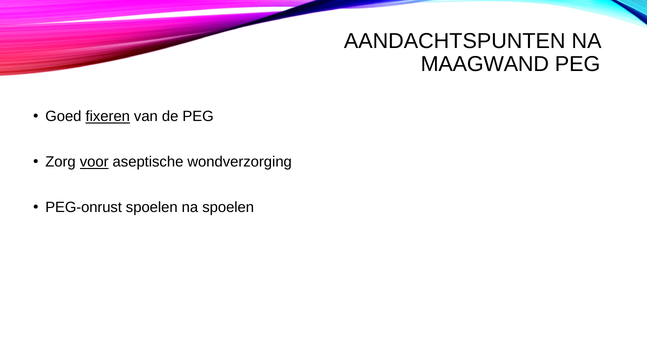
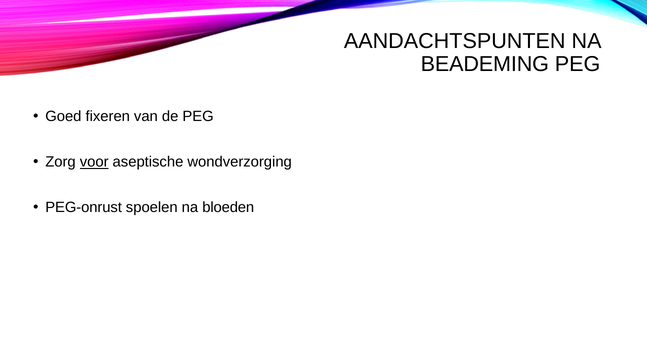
MAAGWAND: MAAGWAND -> BEADEMING
fixeren underline: present -> none
na spoelen: spoelen -> bloeden
